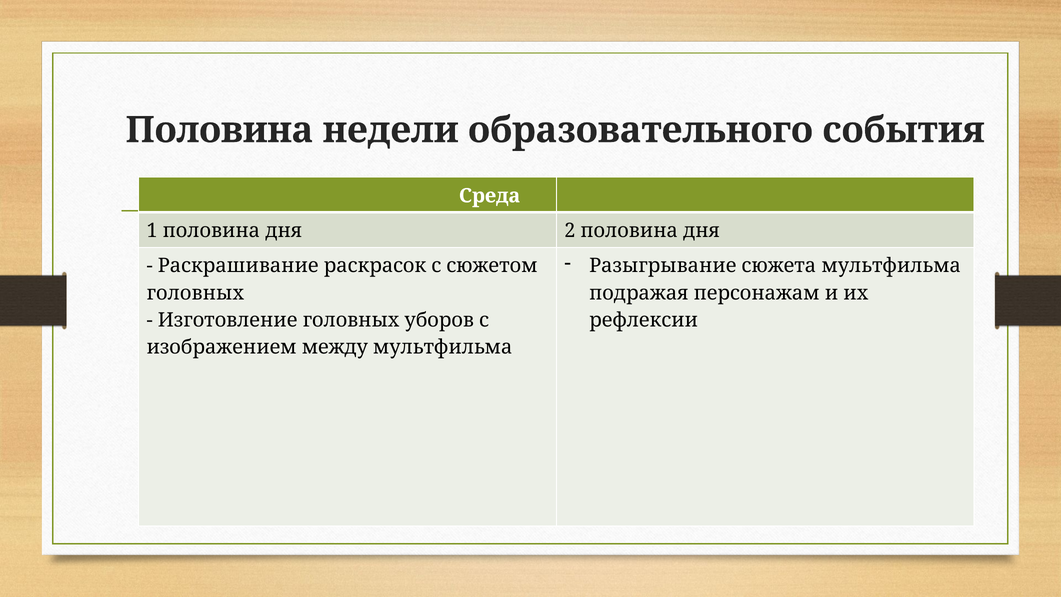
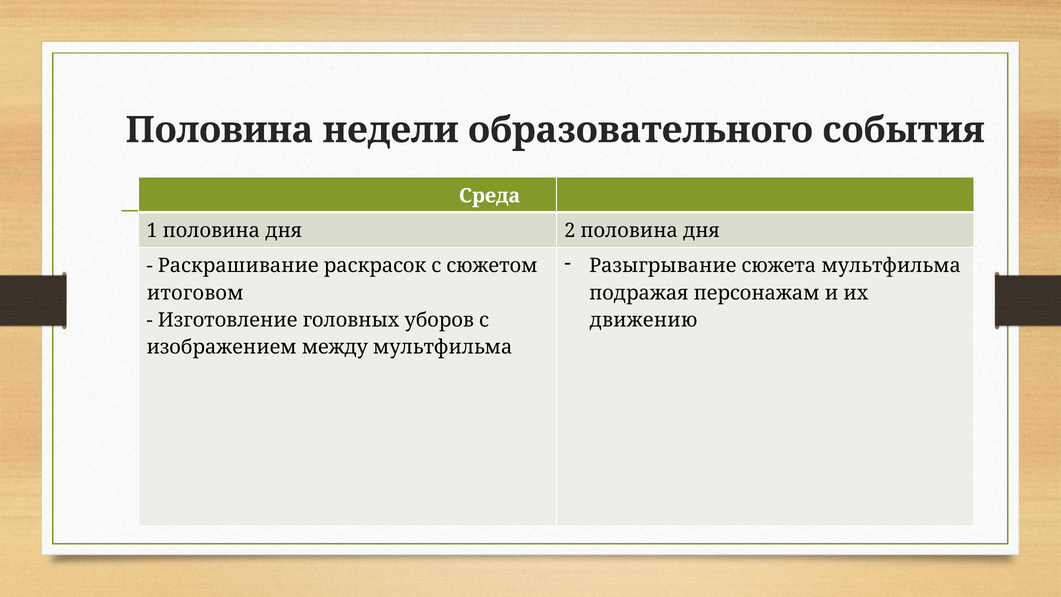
головных at (195, 293): головных -> итоговом
рефлексии: рефлексии -> движению
